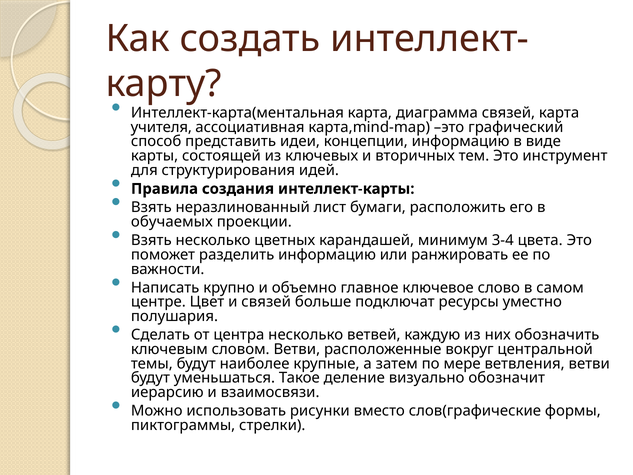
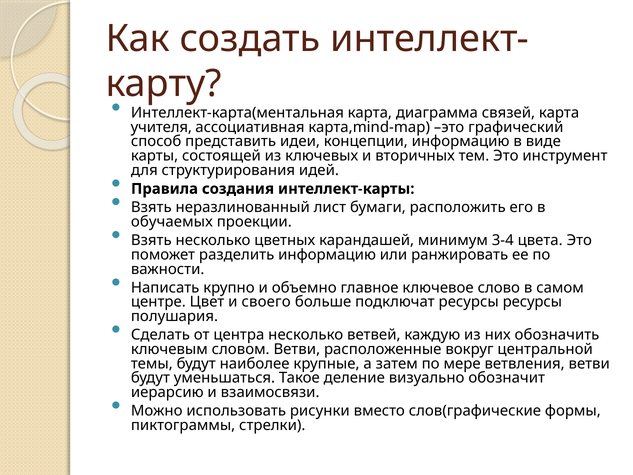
и связей: связей -> своего
ресурсы уместно: уместно -> ресурсы
